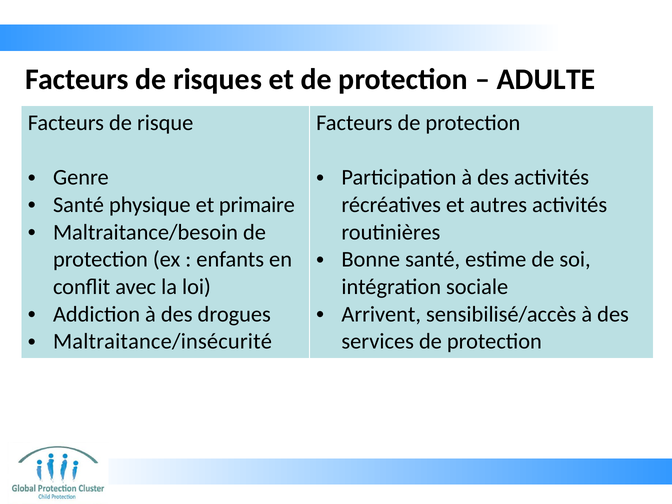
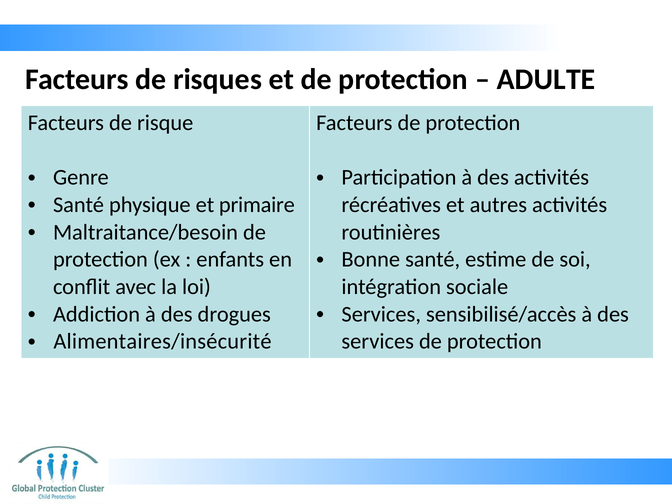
Arrivent at (381, 314): Arrivent -> Services
Maltraitance/insécurité: Maltraitance/insécurité -> Alimentaires/insécurité
